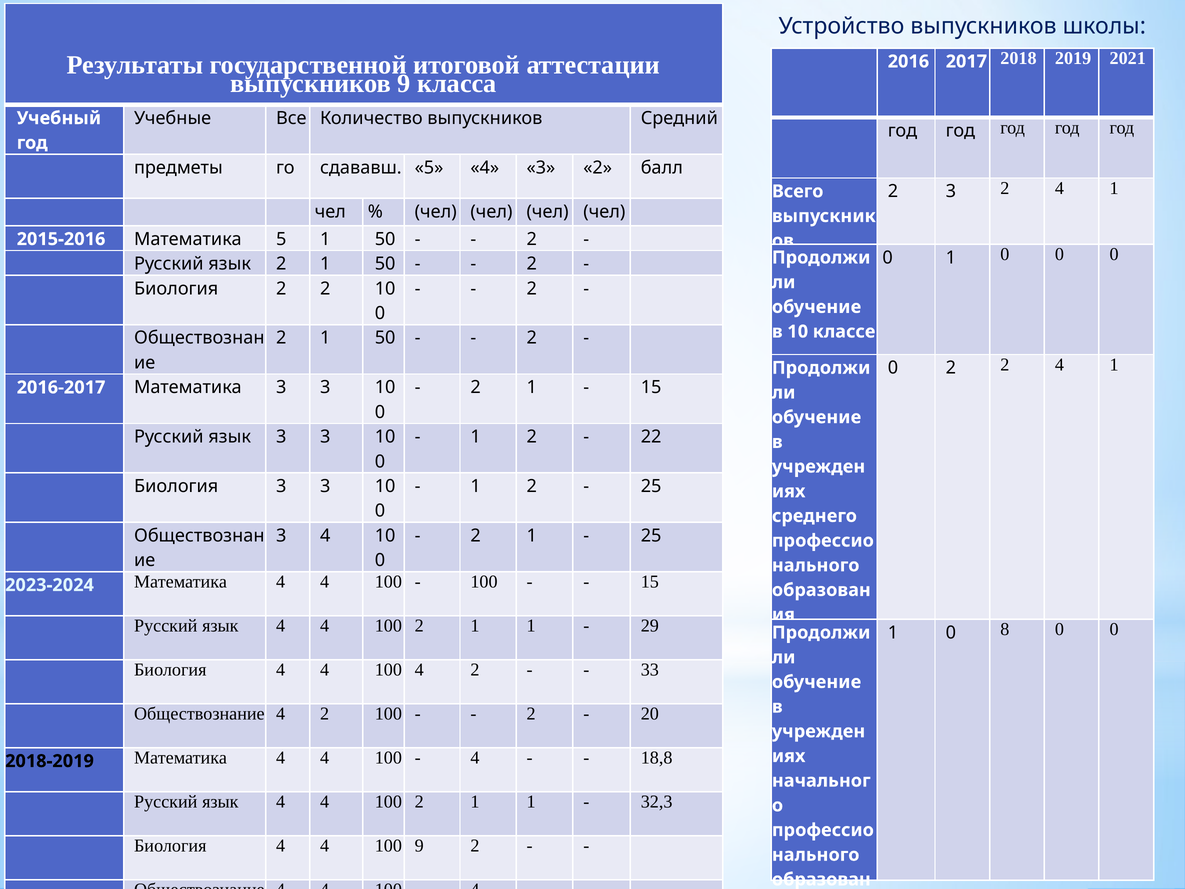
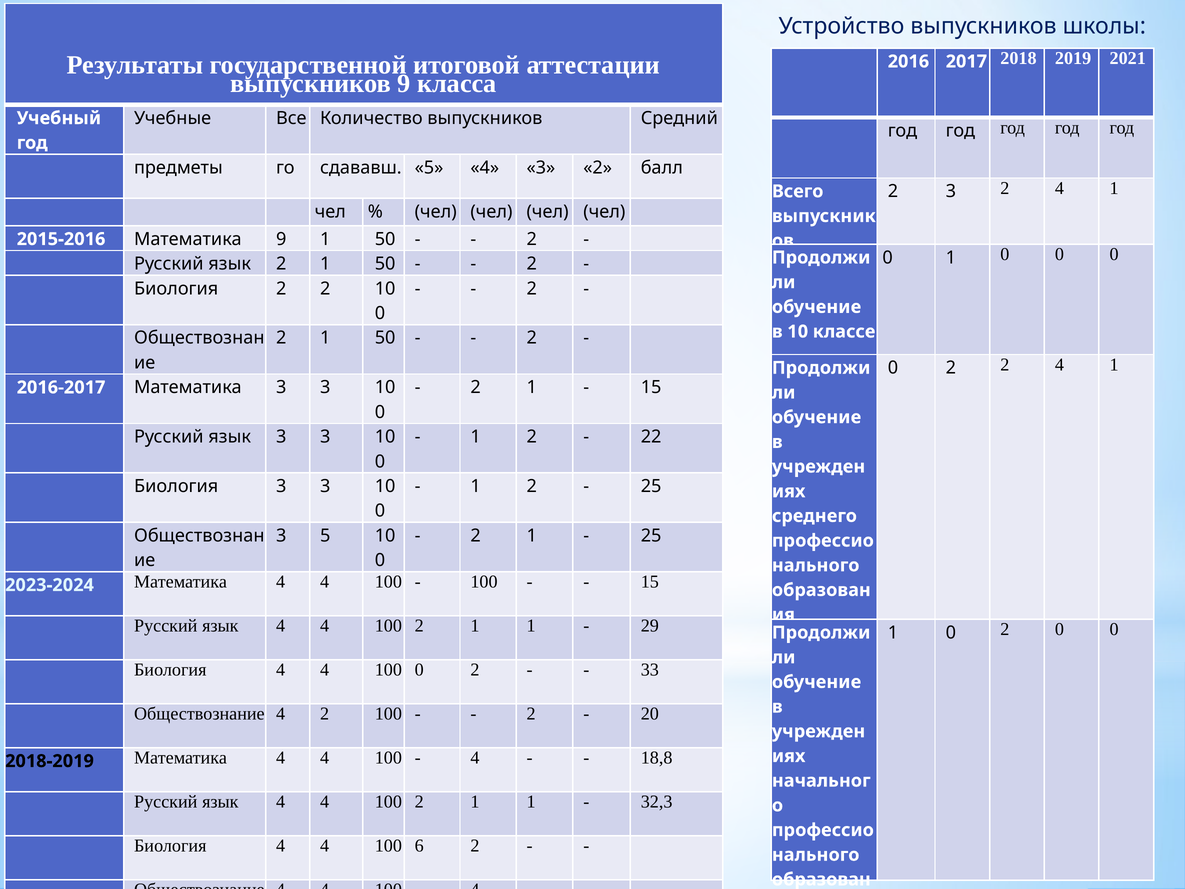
Математика 5: 5 -> 9
3 4: 4 -> 5
1 0 8: 8 -> 2
100 4: 4 -> 0
100 9: 9 -> 6
